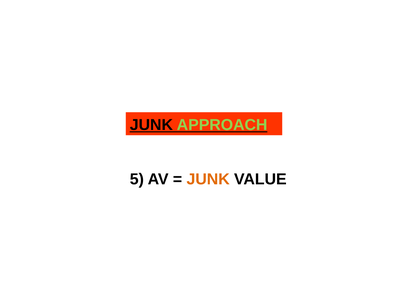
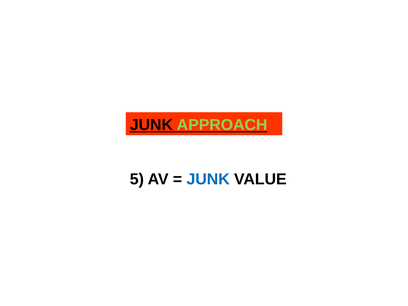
JUNK at (208, 179) colour: orange -> blue
